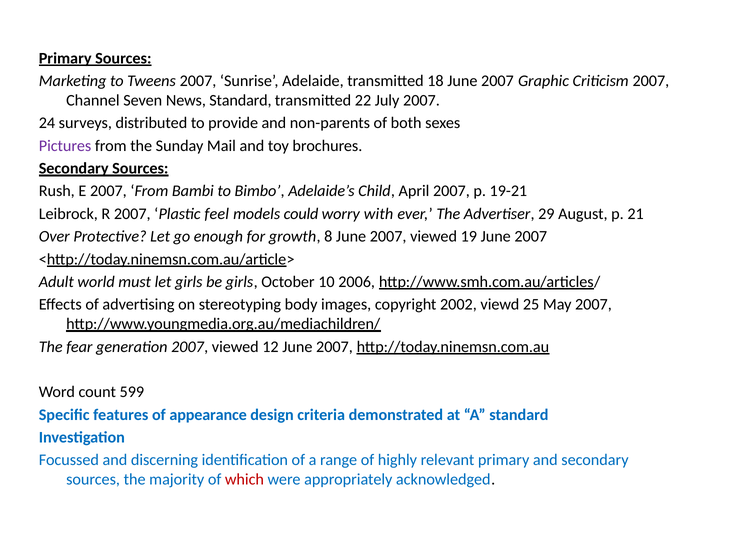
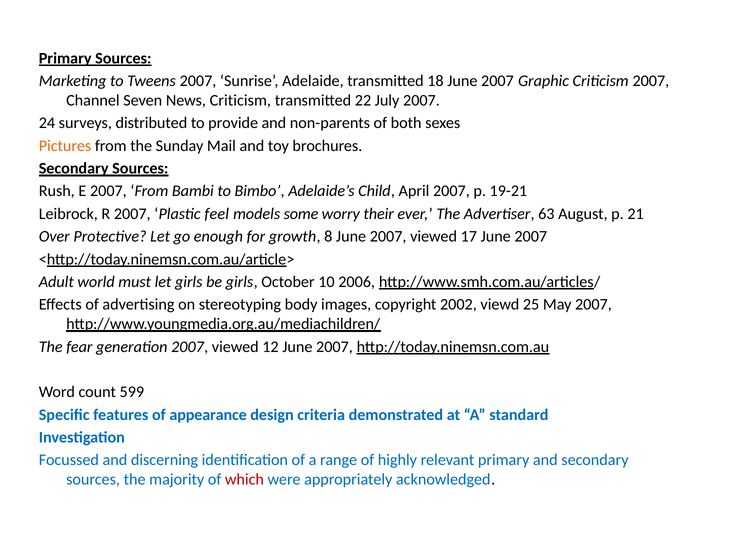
News Standard: Standard -> Criticism
Pictures colour: purple -> orange
could: could -> some
with: with -> their
29: 29 -> 63
19: 19 -> 17
